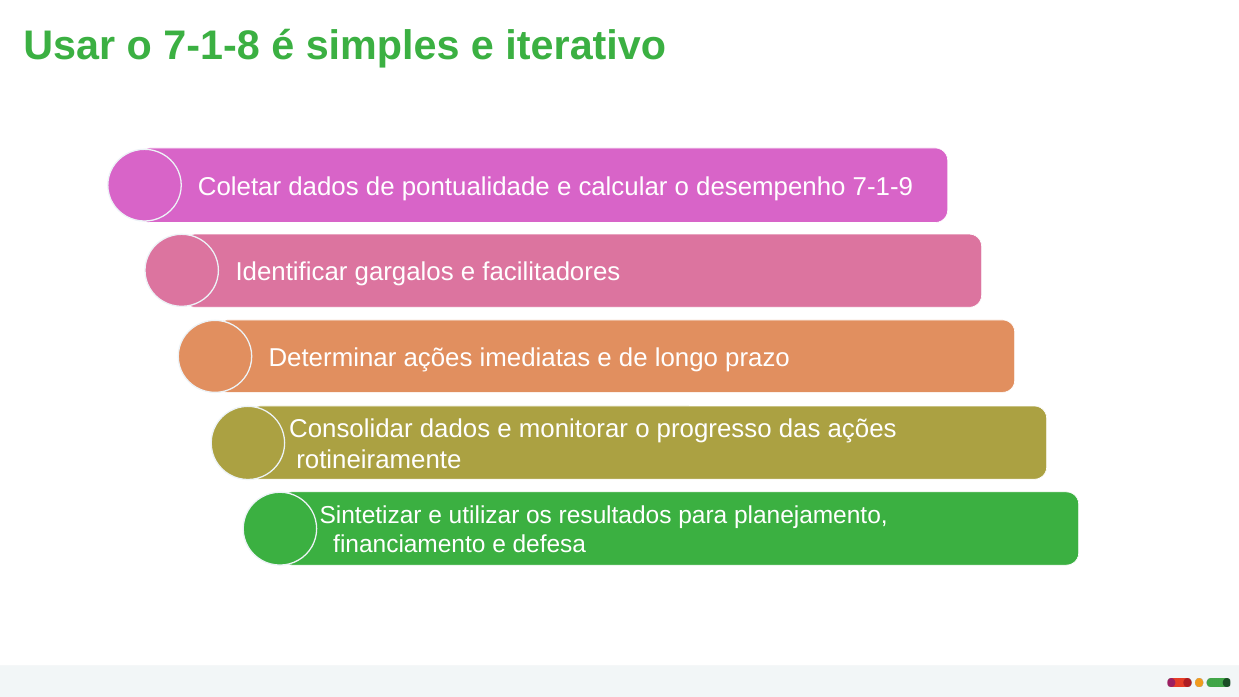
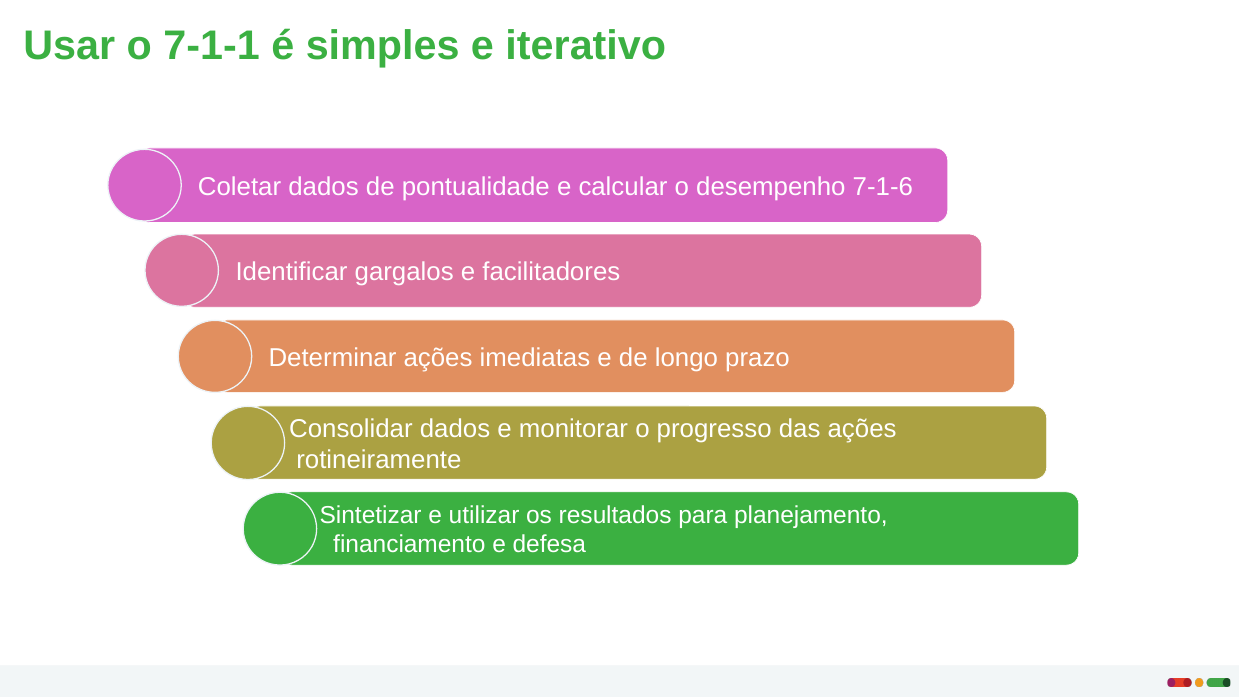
7-1-8: 7-1-8 -> 7-1-1
7-1-9: 7-1-9 -> 7-1-6
